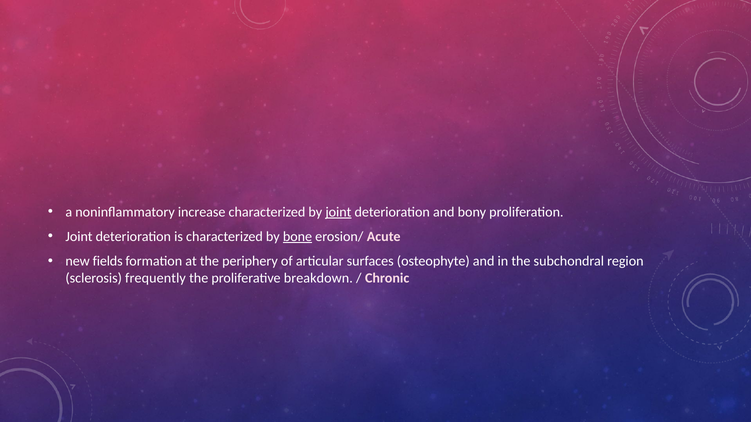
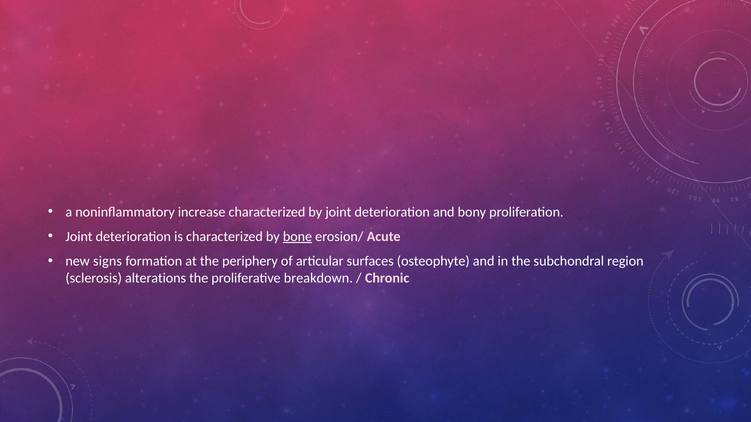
joint at (338, 212) underline: present -> none
fields: fields -> signs
frequently: frequently -> alterations
